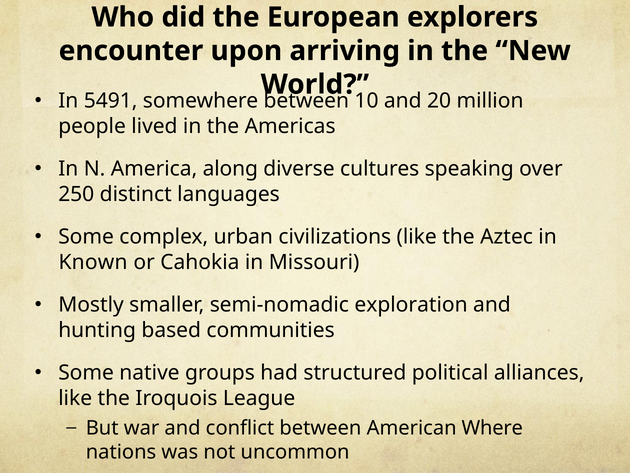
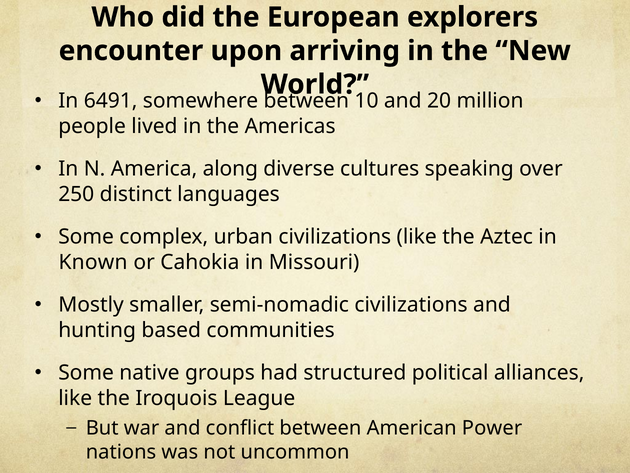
5491: 5491 -> 6491
semi-nomadic exploration: exploration -> civilizations
Where: Where -> Power
